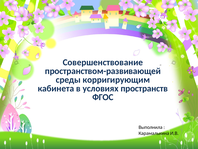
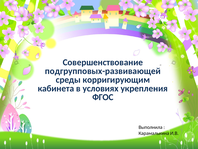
пространством-развивающей: пространством-развивающей -> подгрупповых-развивающей
пространств: пространств -> укрепления
